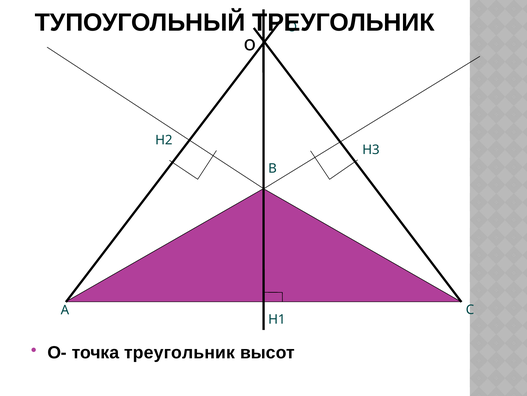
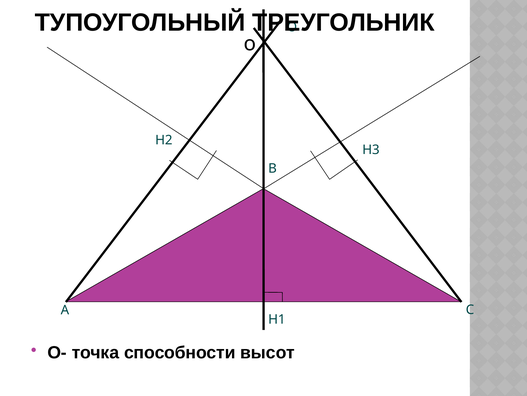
точка треугольник: треугольник -> способности
